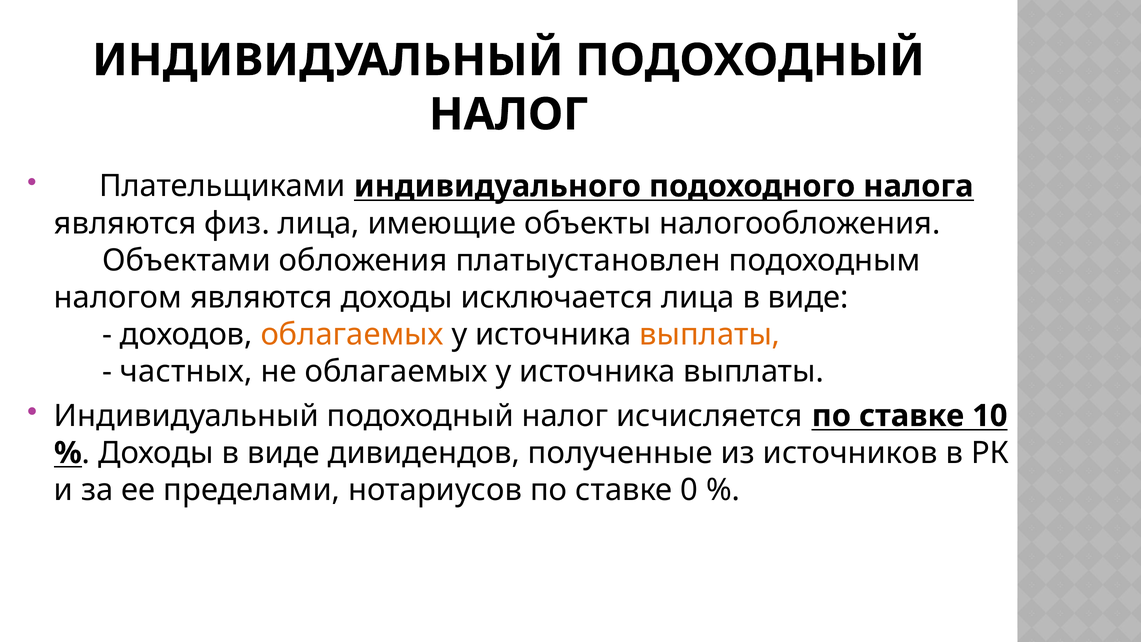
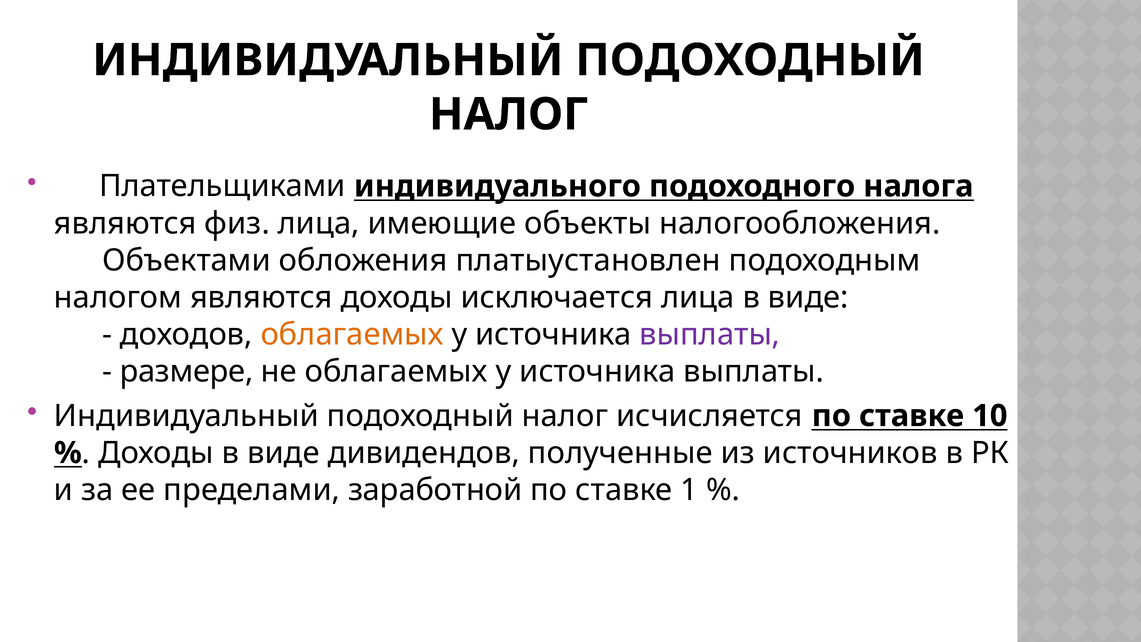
выплаты at (710, 334) colour: orange -> purple
частных: частных -> размере
нотариусов: нотариусов -> заработной
0: 0 -> 1
